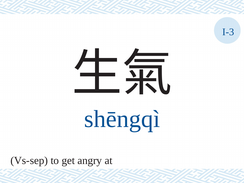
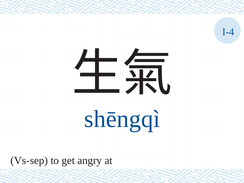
I-3: I-3 -> I-4
